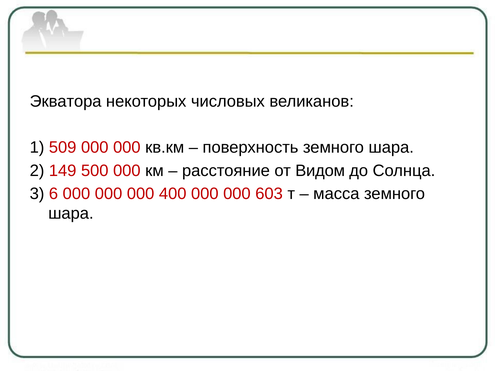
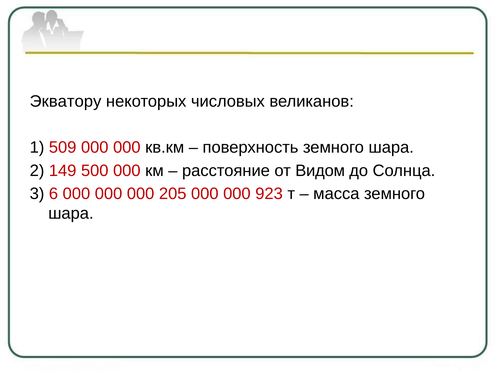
Экватора: Экватора -> Экватору
400: 400 -> 205
603: 603 -> 923
